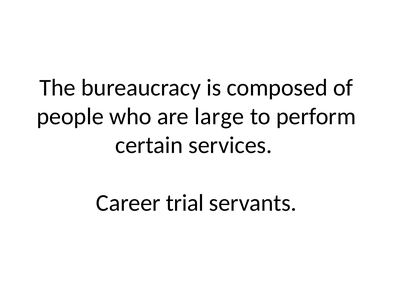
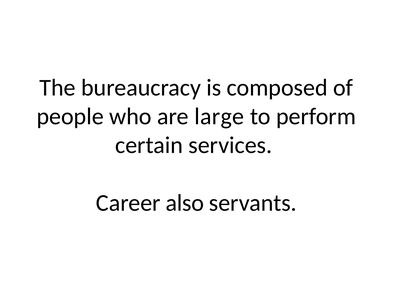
trial: trial -> also
